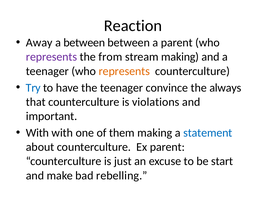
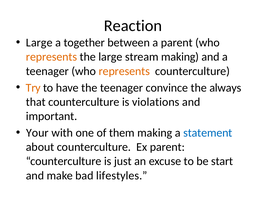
Away at (39, 43): Away -> Large
a between: between -> together
represents at (52, 57) colour: purple -> orange
the from: from -> large
Try colour: blue -> orange
With at (37, 132): With -> Your
rebelling: rebelling -> lifestyles
